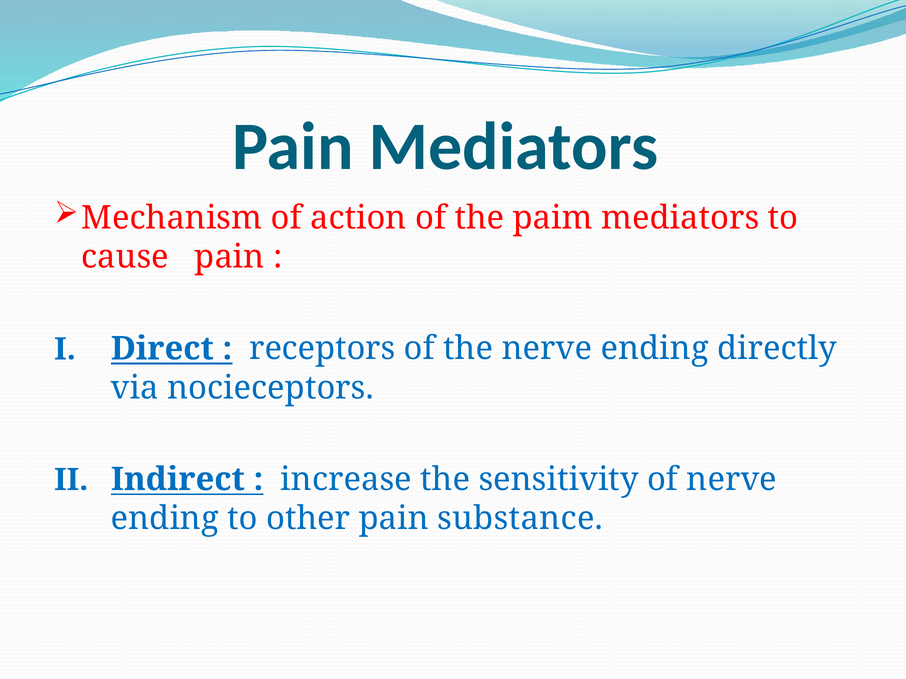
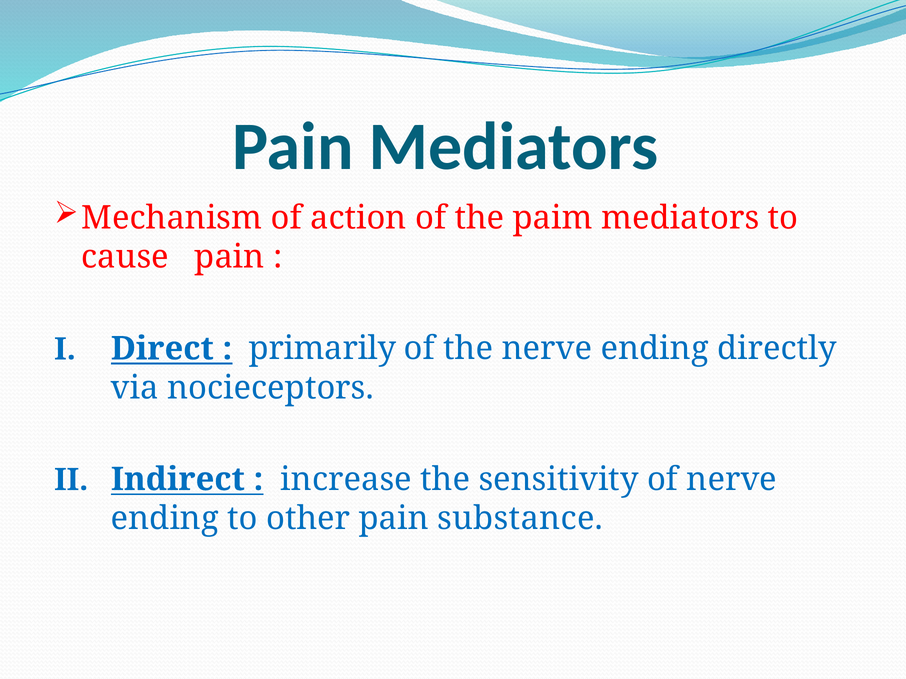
receptors: receptors -> primarily
